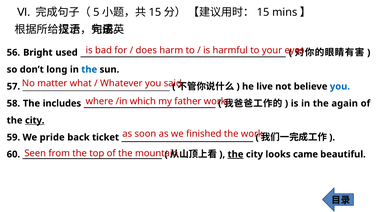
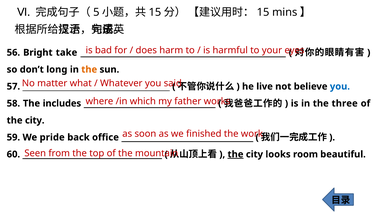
used: used -> take
the at (89, 70) colour: blue -> orange
again: again -> three
city at (35, 120) underline: present -> none
ticket: ticket -> office
came: came -> room
